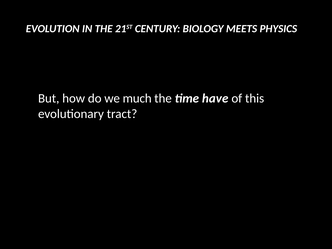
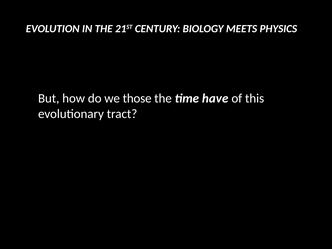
much: much -> those
